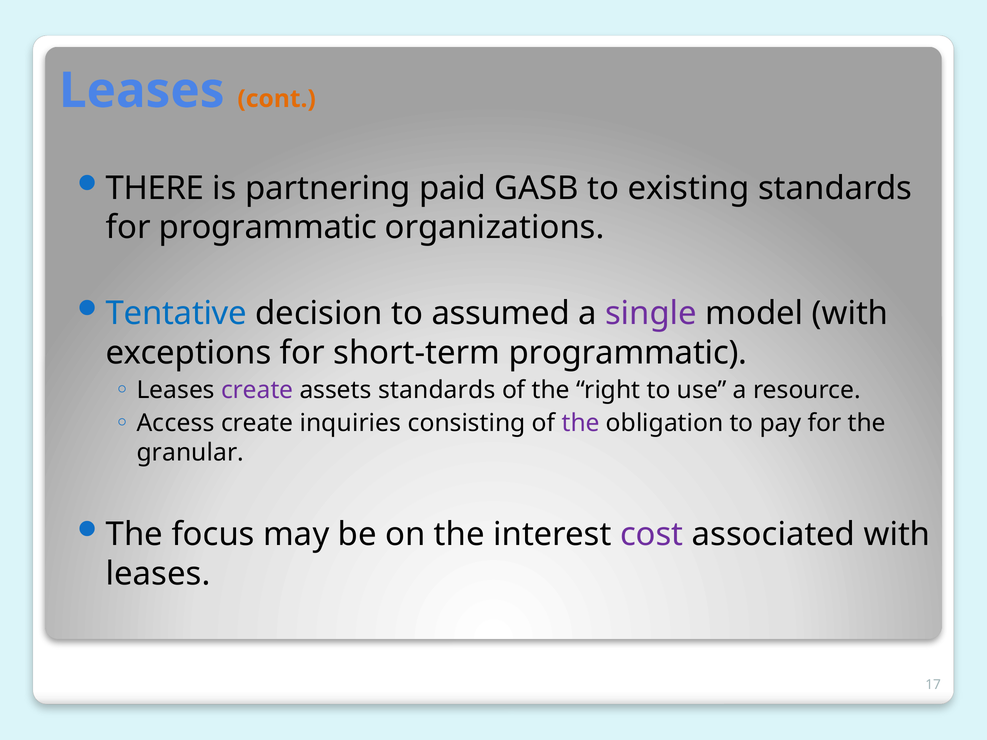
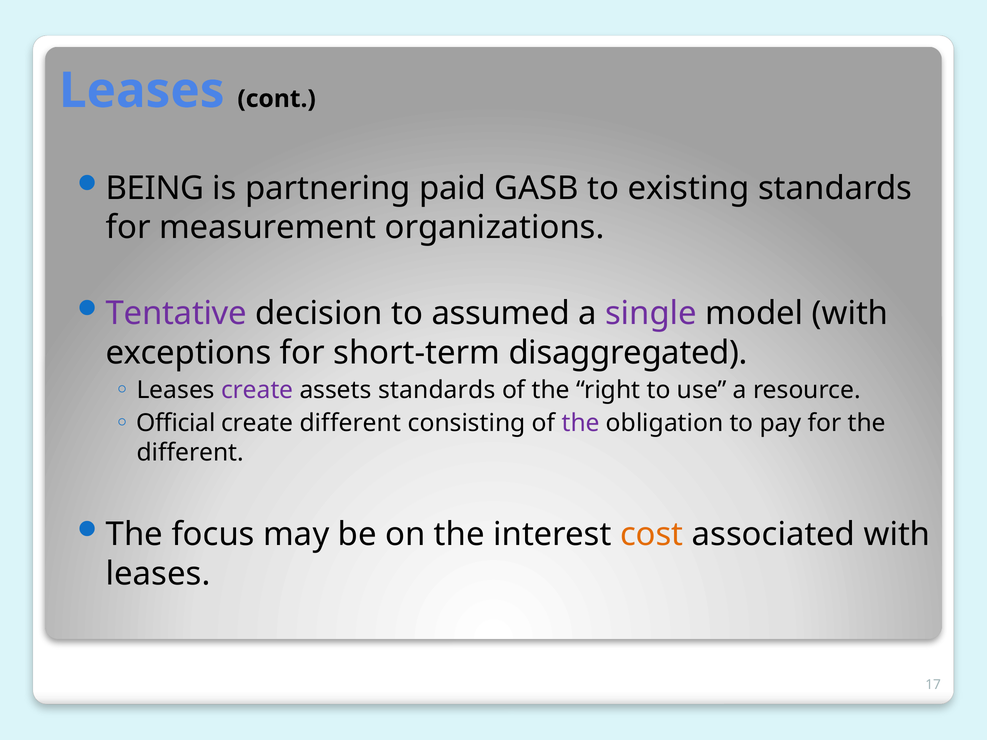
cont colour: orange -> black
THERE: THERE -> BEING
for programmatic: programmatic -> measurement
Tentative colour: blue -> purple
short-term programmatic: programmatic -> disaggregated
Access: Access -> Official
create inquiries: inquiries -> different
granular at (190, 453): granular -> different
cost colour: purple -> orange
